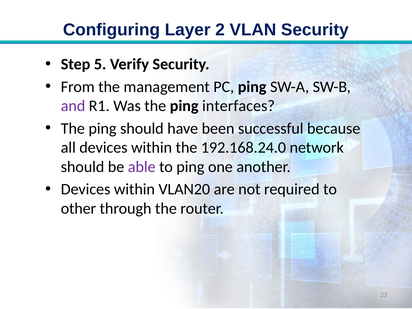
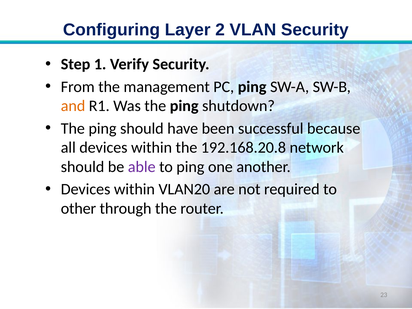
5: 5 -> 1
and colour: purple -> orange
interfaces: interfaces -> shutdown
192.168.24.0: 192.168.24.0 -> 192.168.20.8
